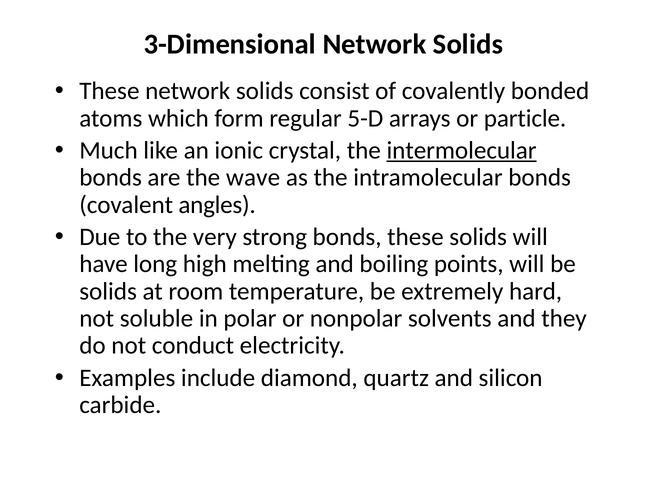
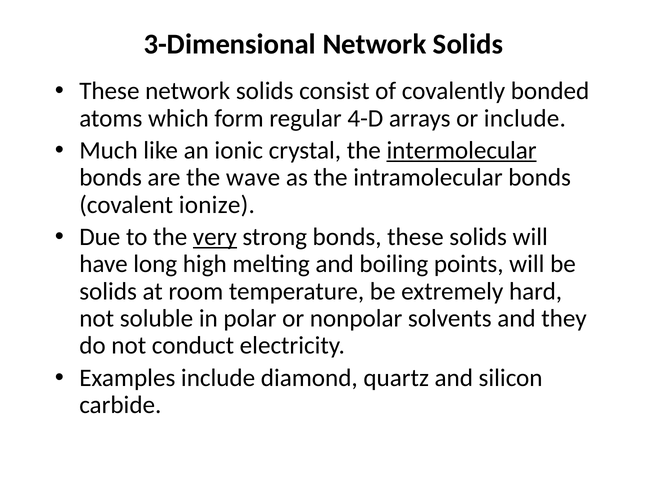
5-D: 5-D -> 4-D
or particle: particle -> include
angles: angles -> ionize
very underline: none -> present
